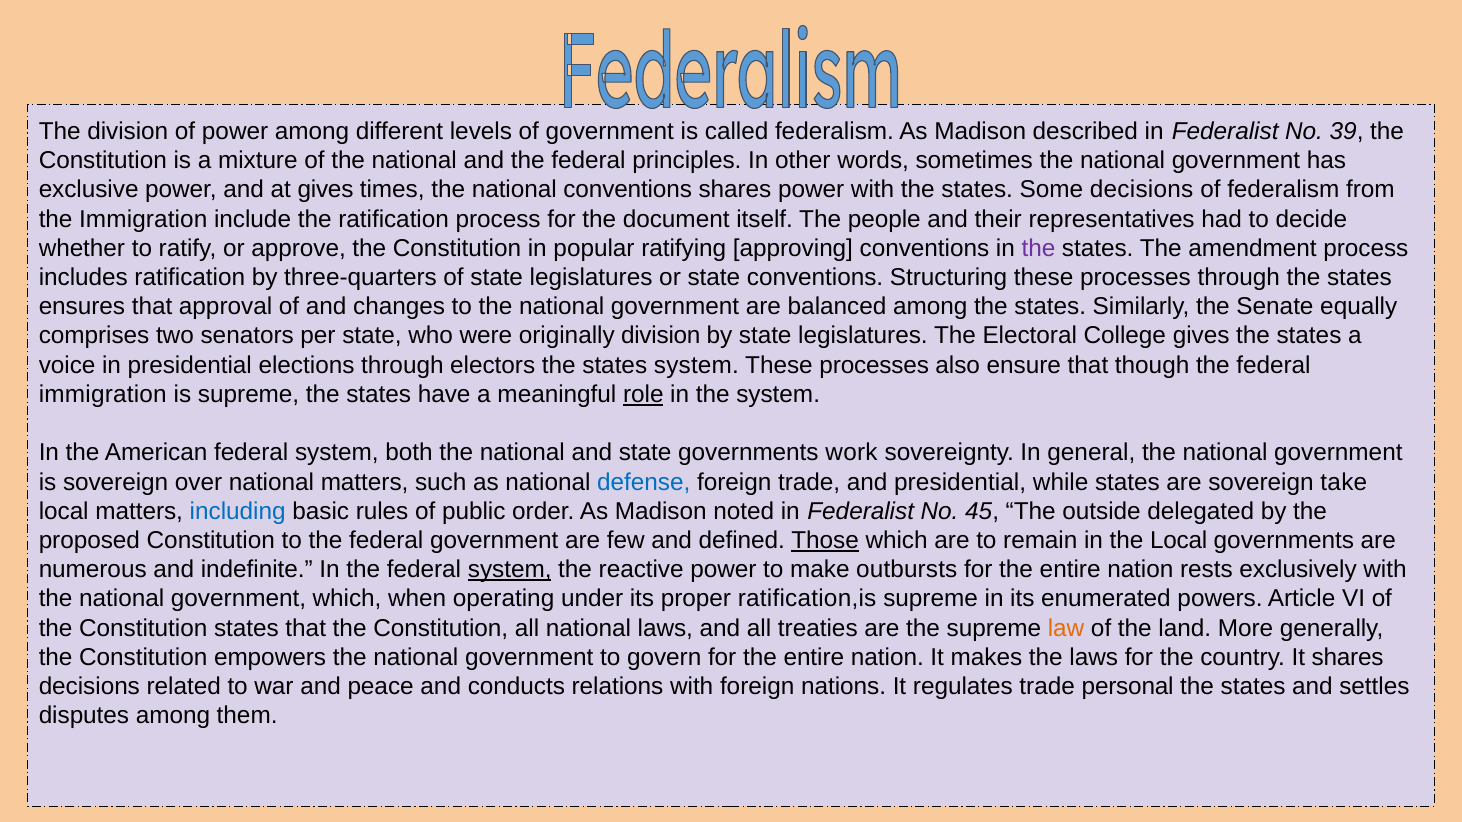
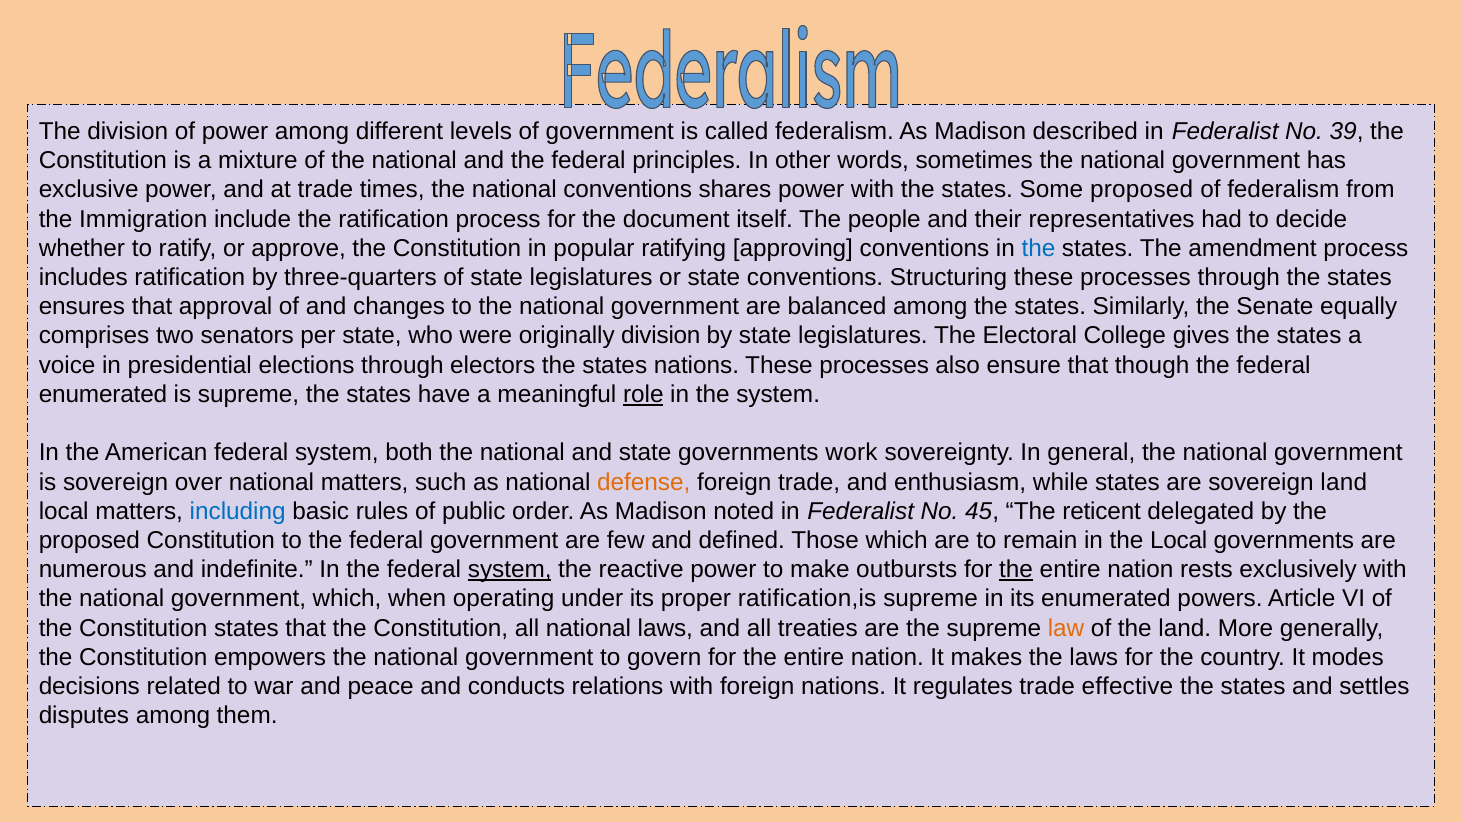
at gives: gives -> trade
Some decisions: decisions -> proposed
the at (1039, 248) colour: purple -> blue
states system: system -> nations
immigration at (103, 395): immigration -> enumerated
defense colour: blue -> orange
and presidential: presidential -> enthusiasm
sovereign take: take -> land
outside: outside -> reticent
Those underline: present -> none
the at (1016, 570) underline: none -> present
It shares: shares -> modes
personal: personal -> effective
